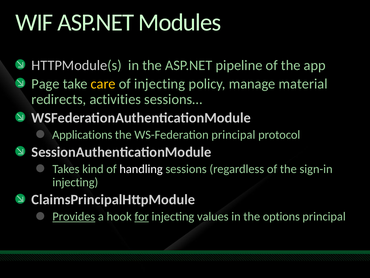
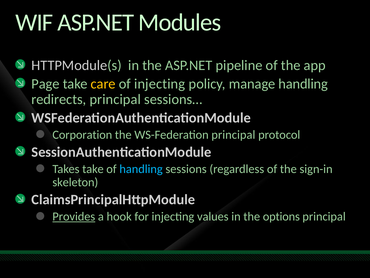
manage material: material -> handling
redirects activities: activities -> principal
Applications: Applications -> Corporation
Takes kind: kind -> take
handling at (141, 169) colour: white -> light blue
injecting at (75, 182): injecting -> skeleton
for underline: present -> none
